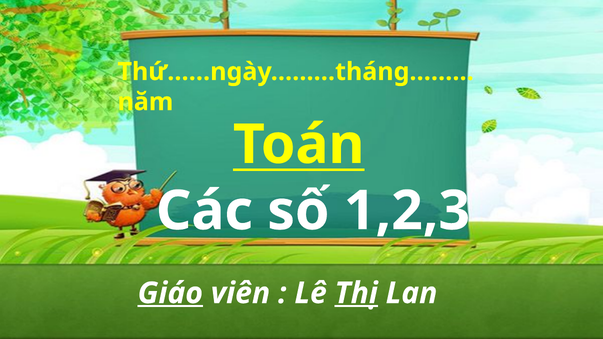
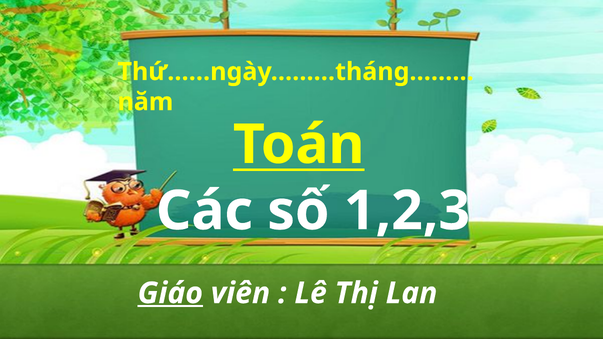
Thị underline: present -> none
